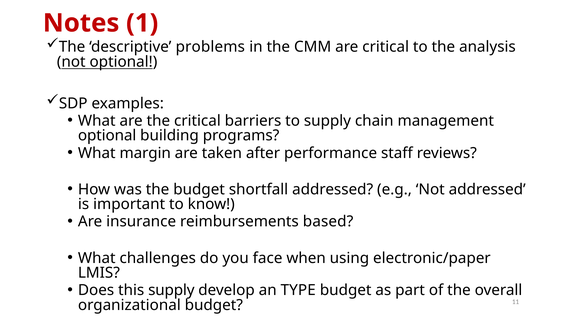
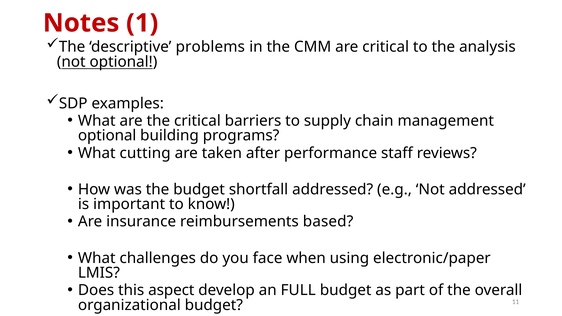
margin: margin -> cutting
this supply: supply -> aspect
TYPE: TYPE -> FULL
